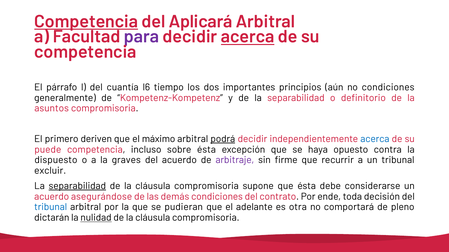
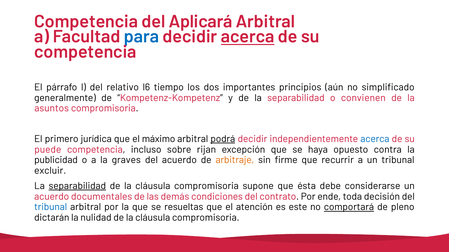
Competencia at (86, 22) underline: present -> none
para colour: purple -> blue
cuantía: cuantía -> relativo
no condiciones: condiciones -> simplificado
definitorio: definitorio -> convienen
deriven: deriven -> jurídica
sobre ésta: ésta -> rijan
dispuesto: dispuesto -> publicidad
arbitraje colour: purple -> orange
asegurándose: asegurándose -> documentales
pudieran: pudieran -> resueltas
adelante: adelante -> atención
otra: otra -> este
comportará underline: none -> present
nulidad underline: present -> none
